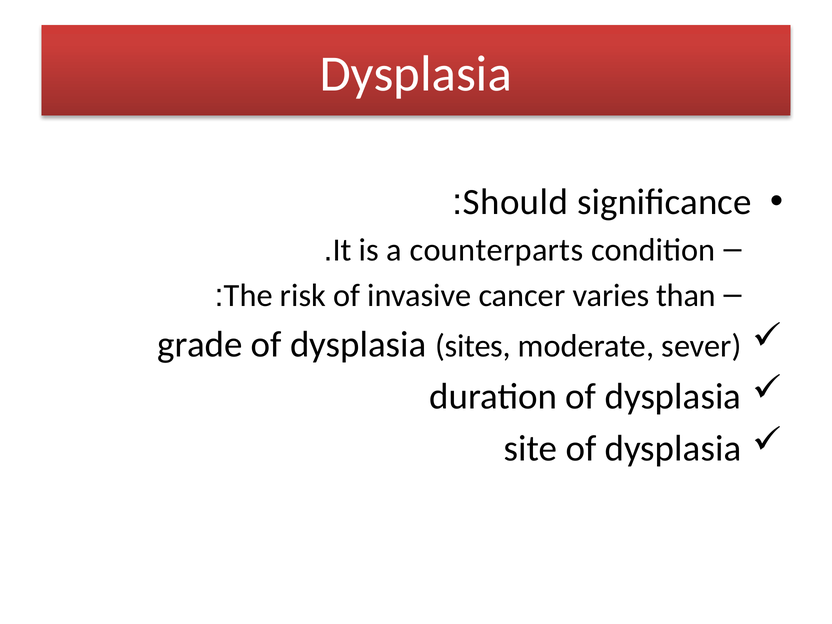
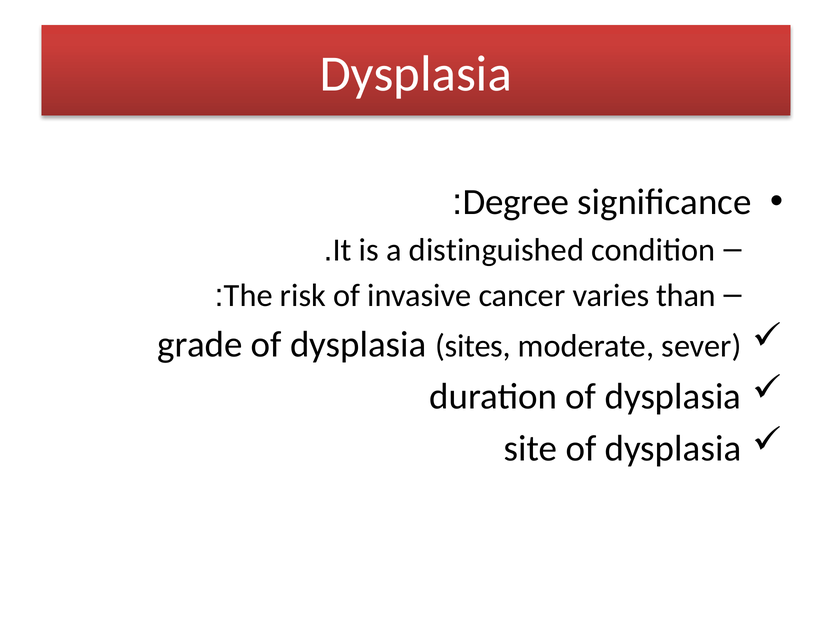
Should: Should -> Degree
counterparts: counterparts -> distinguished
